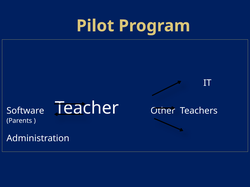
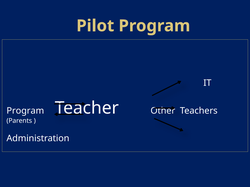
Software at (25, 111): Software -> Program
